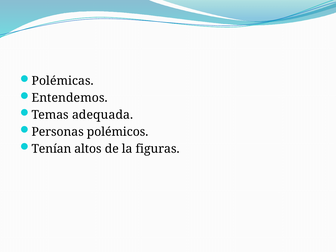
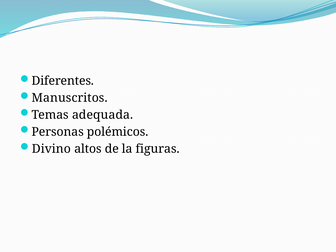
Polémicas: Polémicas -> Diferentes
Entendemos: Entendemos -> Manuscritos
Tenían: Tenían -> Divino
